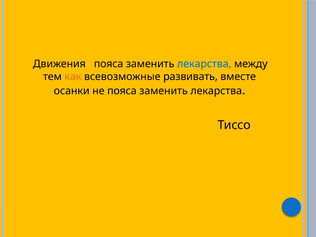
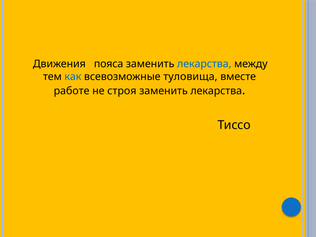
как colour: orange -> blue
развивать: развивать -> туловища
осанки: осанки -> работе
не пояса: пояса -> строя
